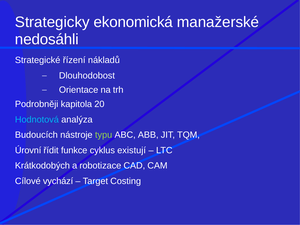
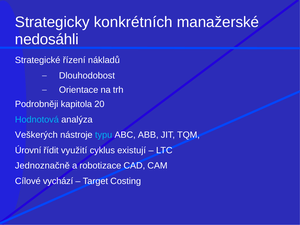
ekonomická: ekonomická -> konkrétních
Budoucích: Budoucích -> Veškerých
typu colour: light green -> light blue
funkce: funkce -> využití
Krátkodobých: Krátkodobých -> Jednoznačně
